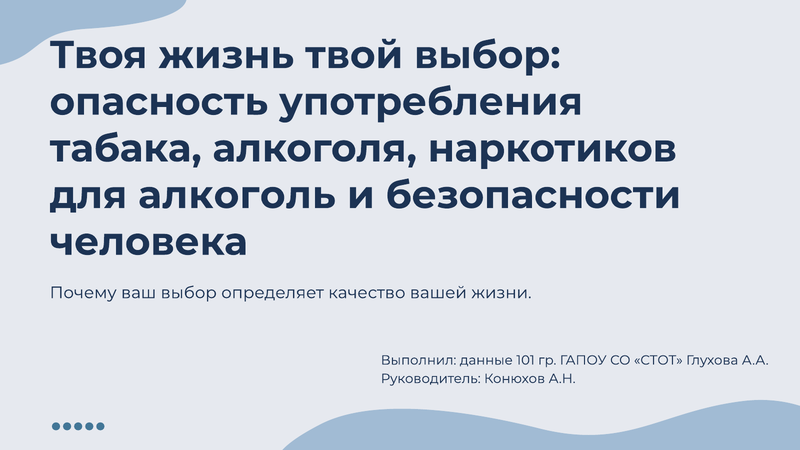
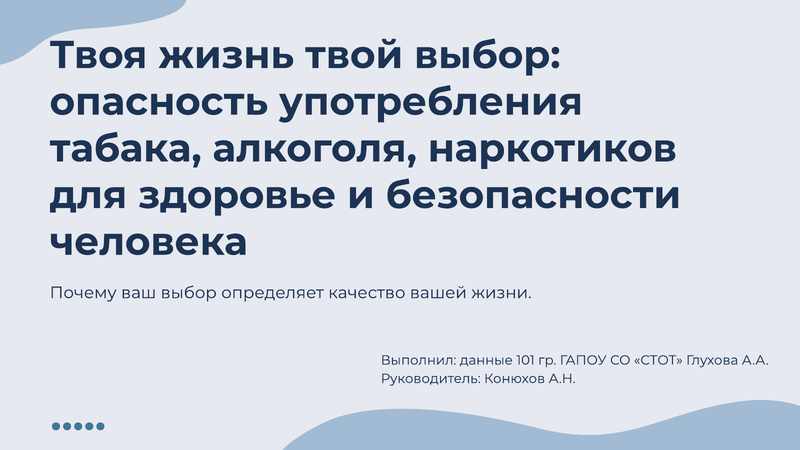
алкоголь: алкоголь -> здоровье
